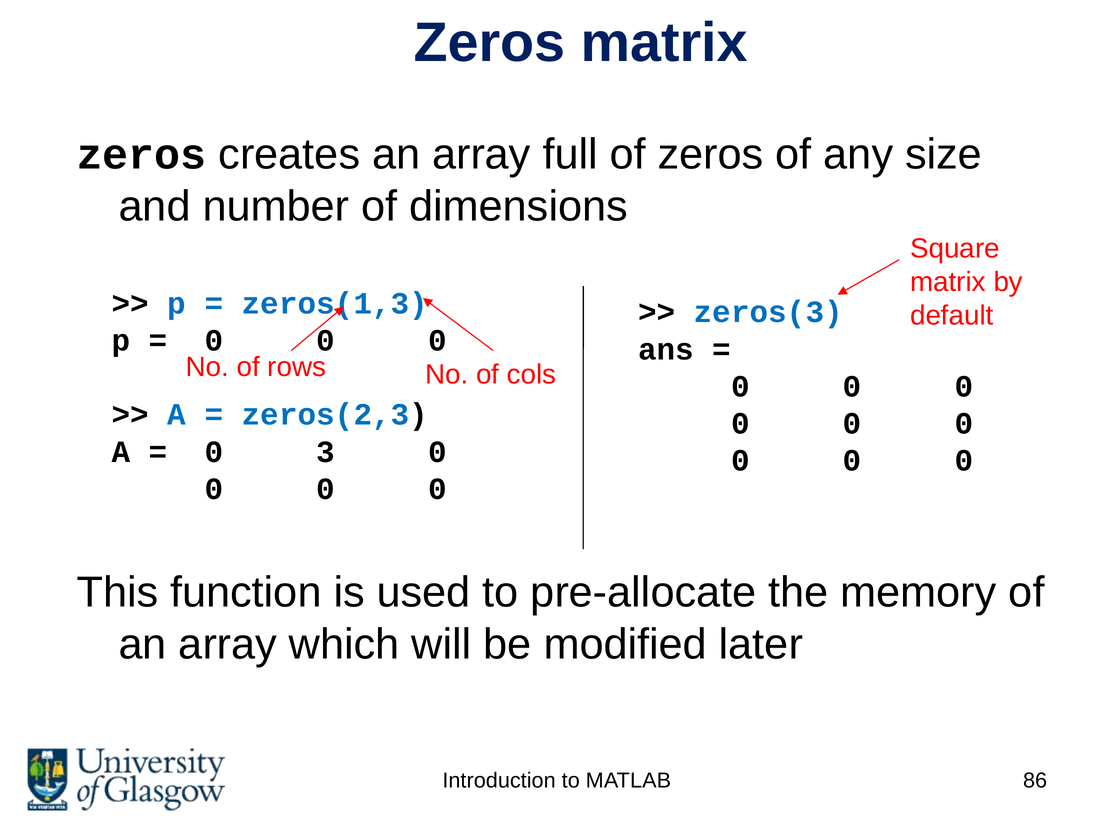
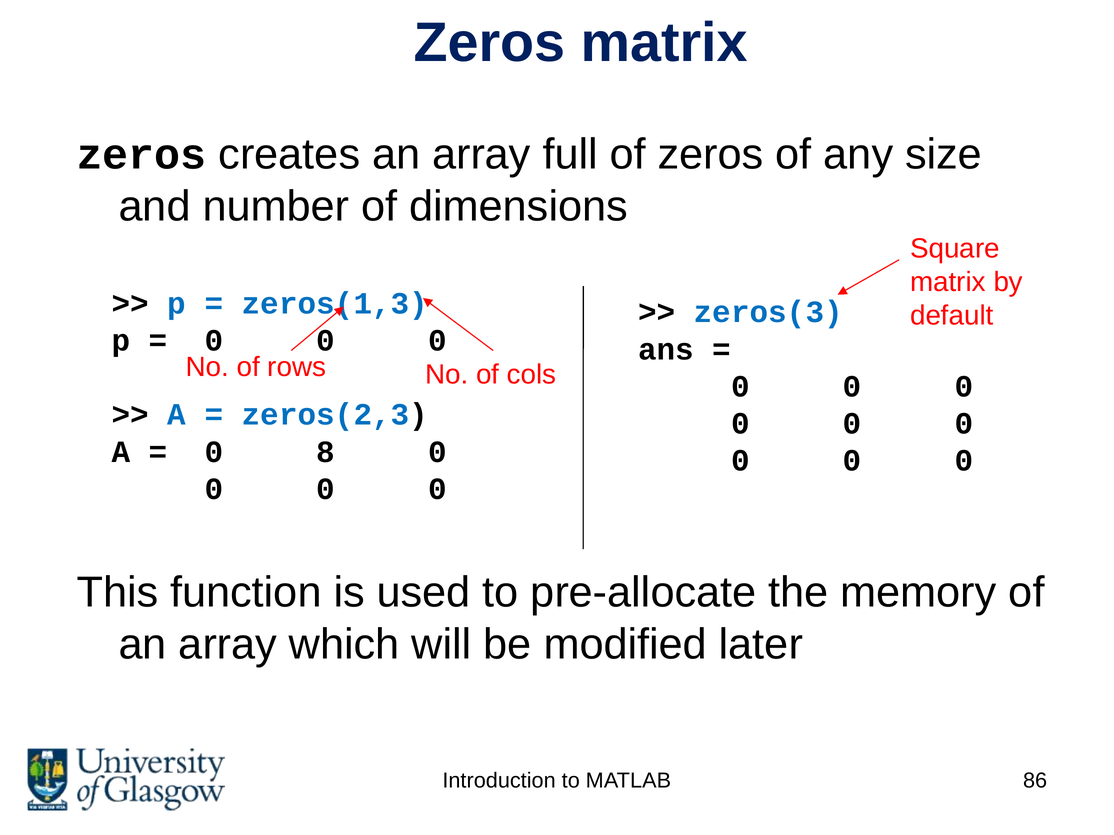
3: 3 -> 8
